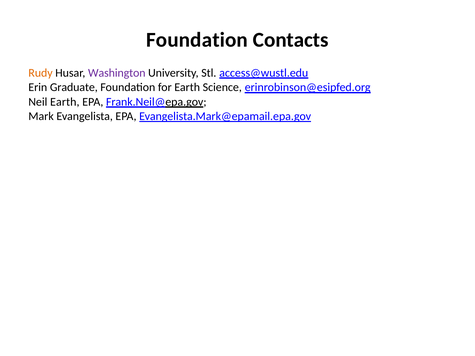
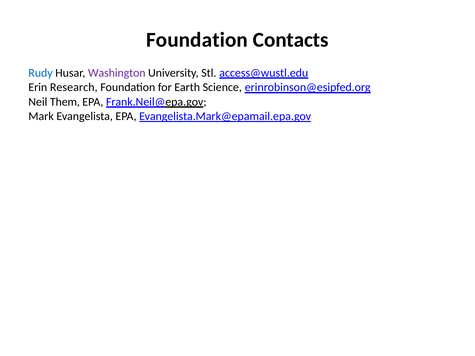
Rudy colour: orange -> blue
Graduate: Graduate -> Research
Neil Earth: Earth -> Them
